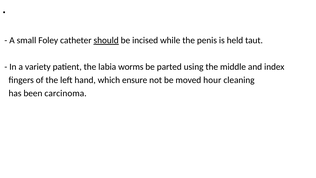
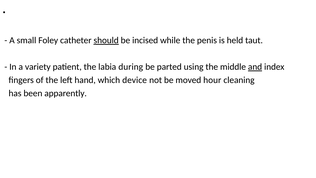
worms: worms -> during
and underline: none -> present
ensure: ensure -> device
carcinoma: carcinoma -> apparently
